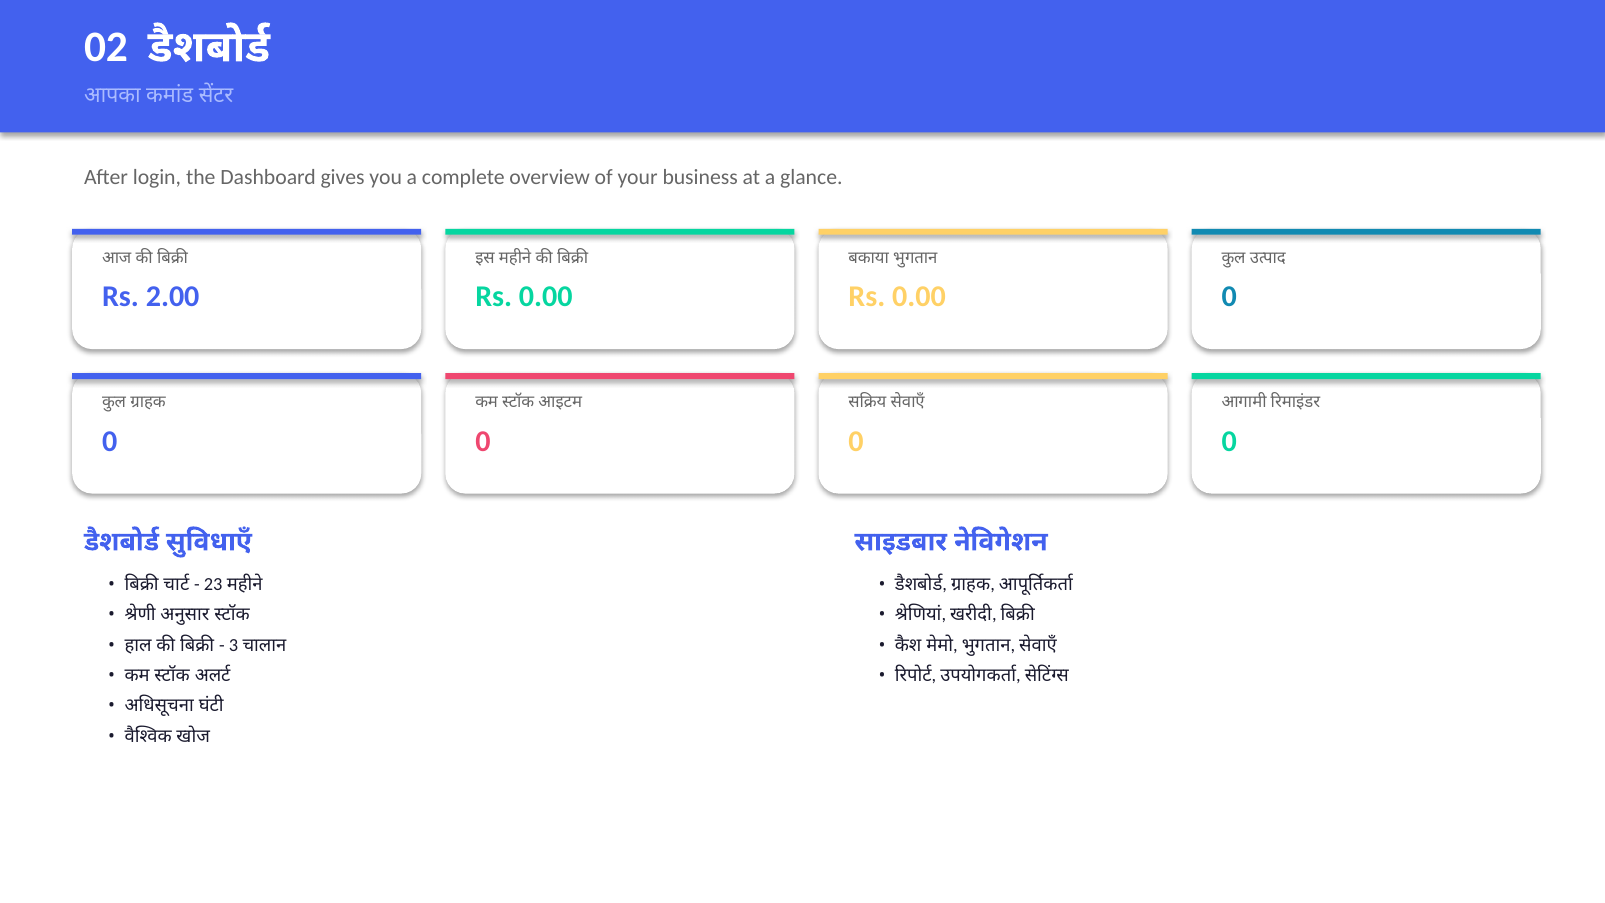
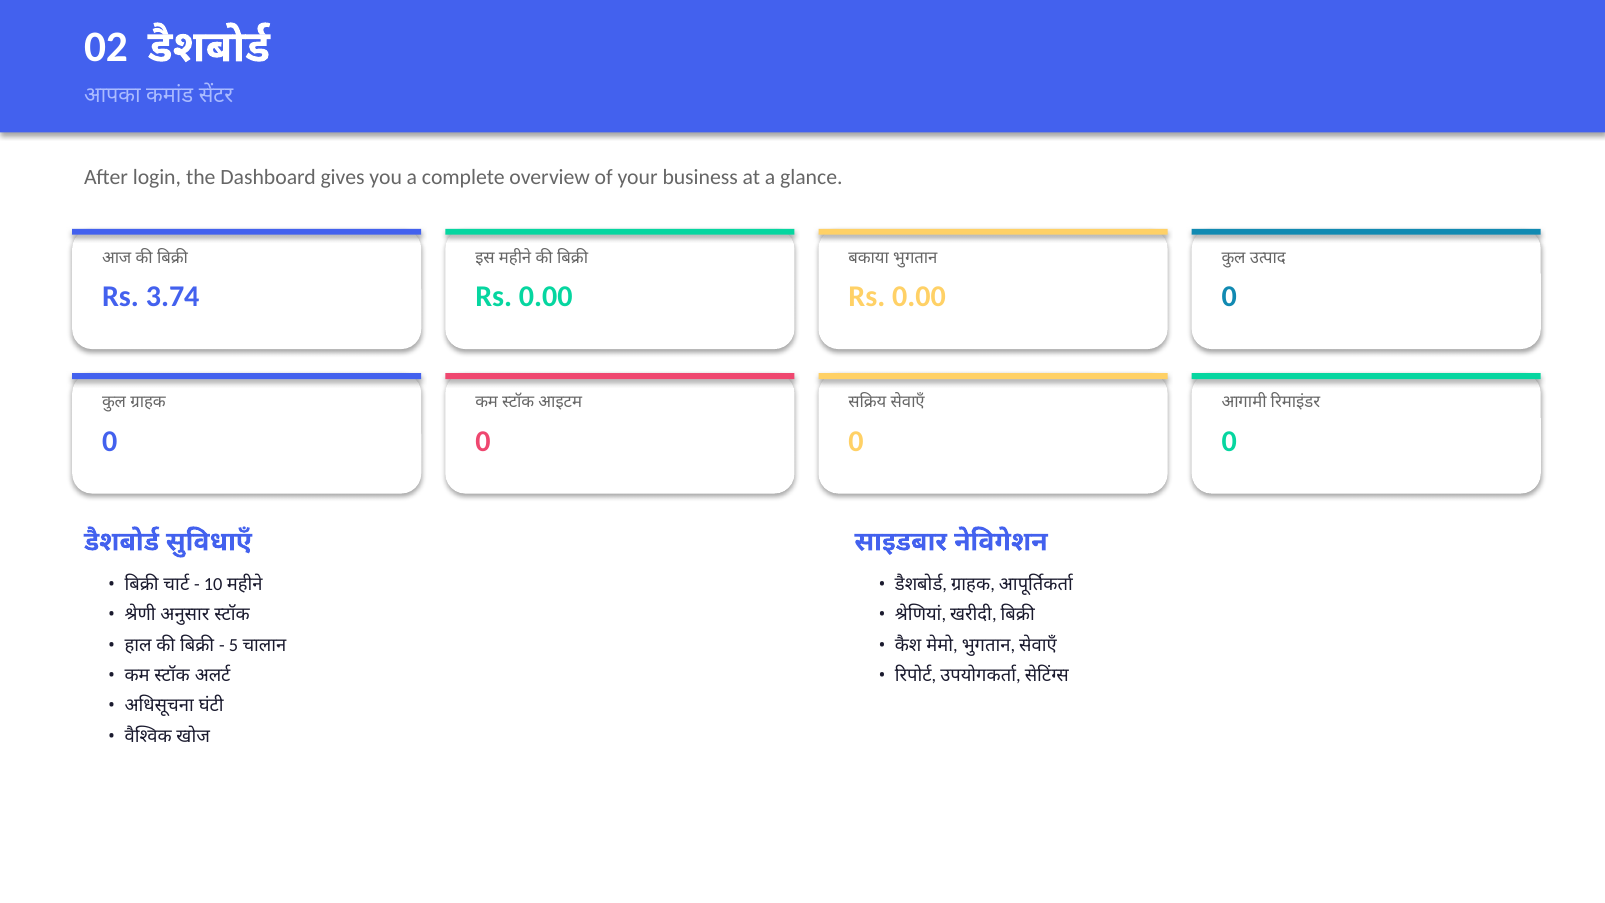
2.00: 2.00 -> 3.74
23: 23 -> 10
3: 3 -> 5
